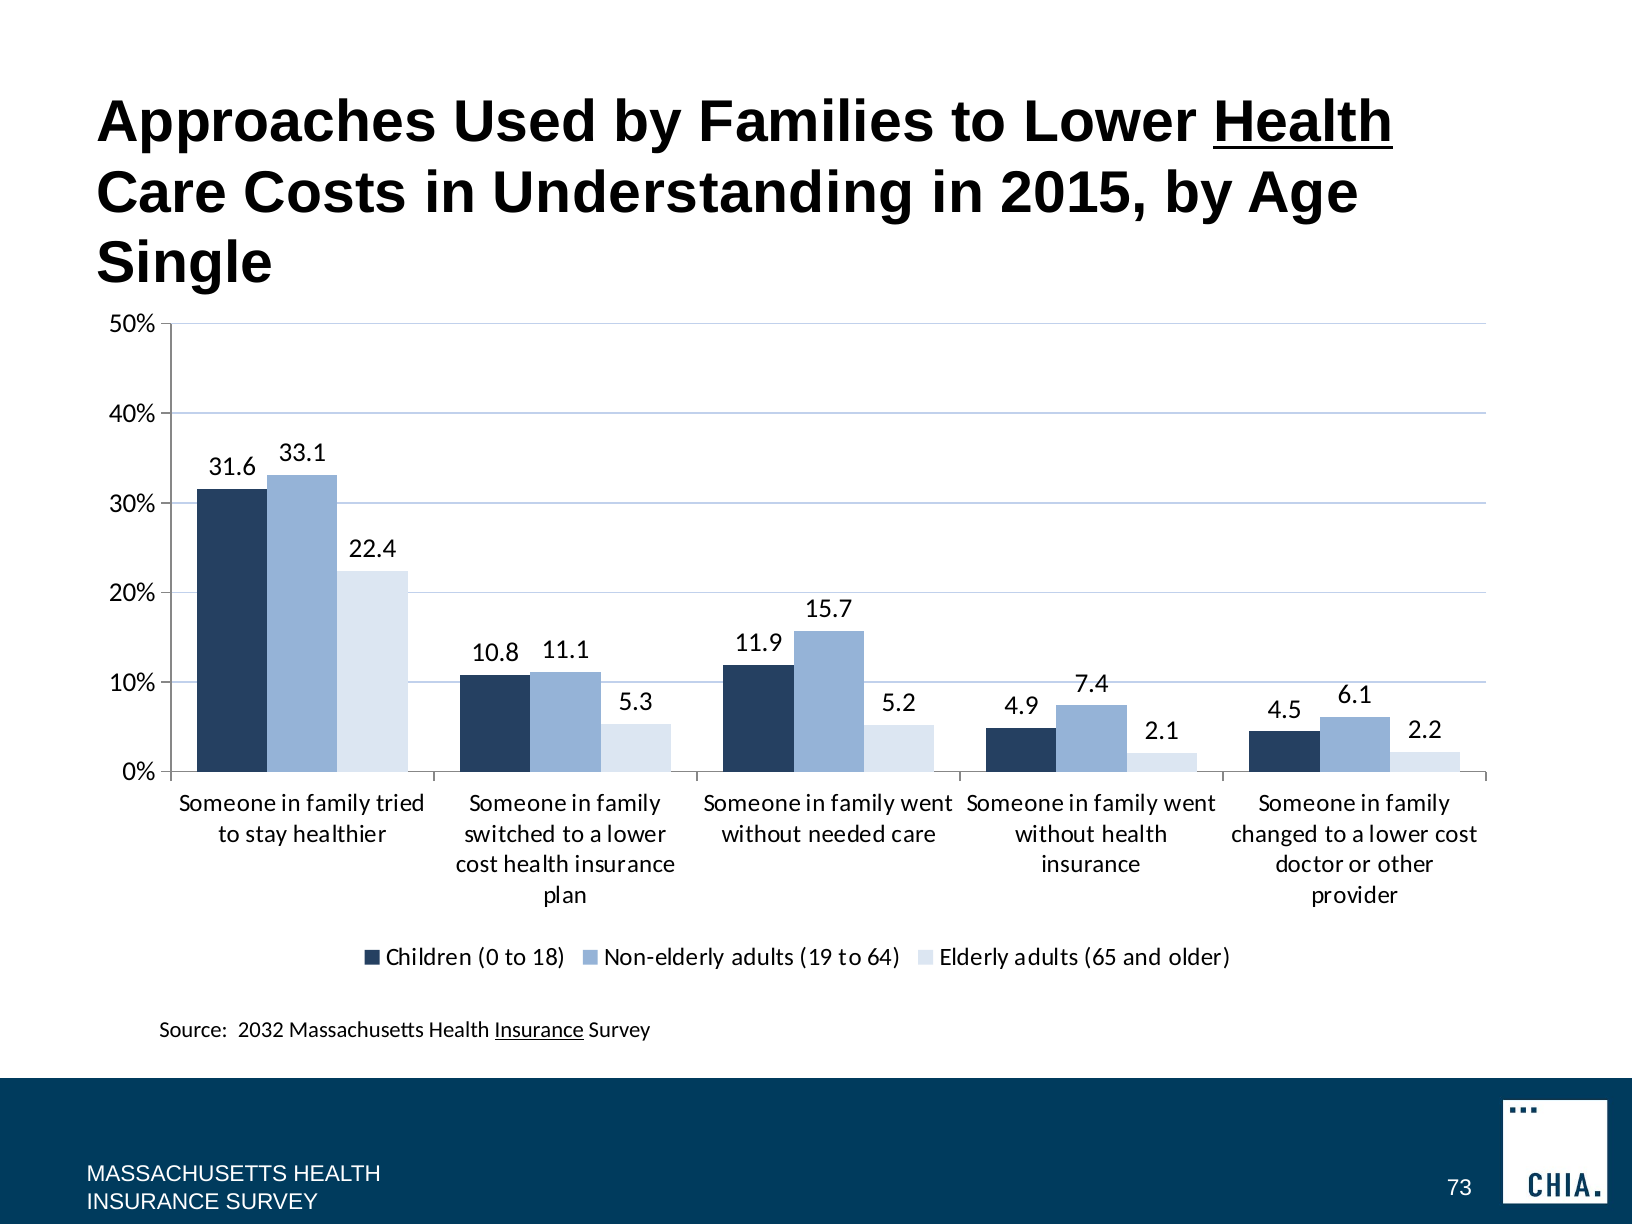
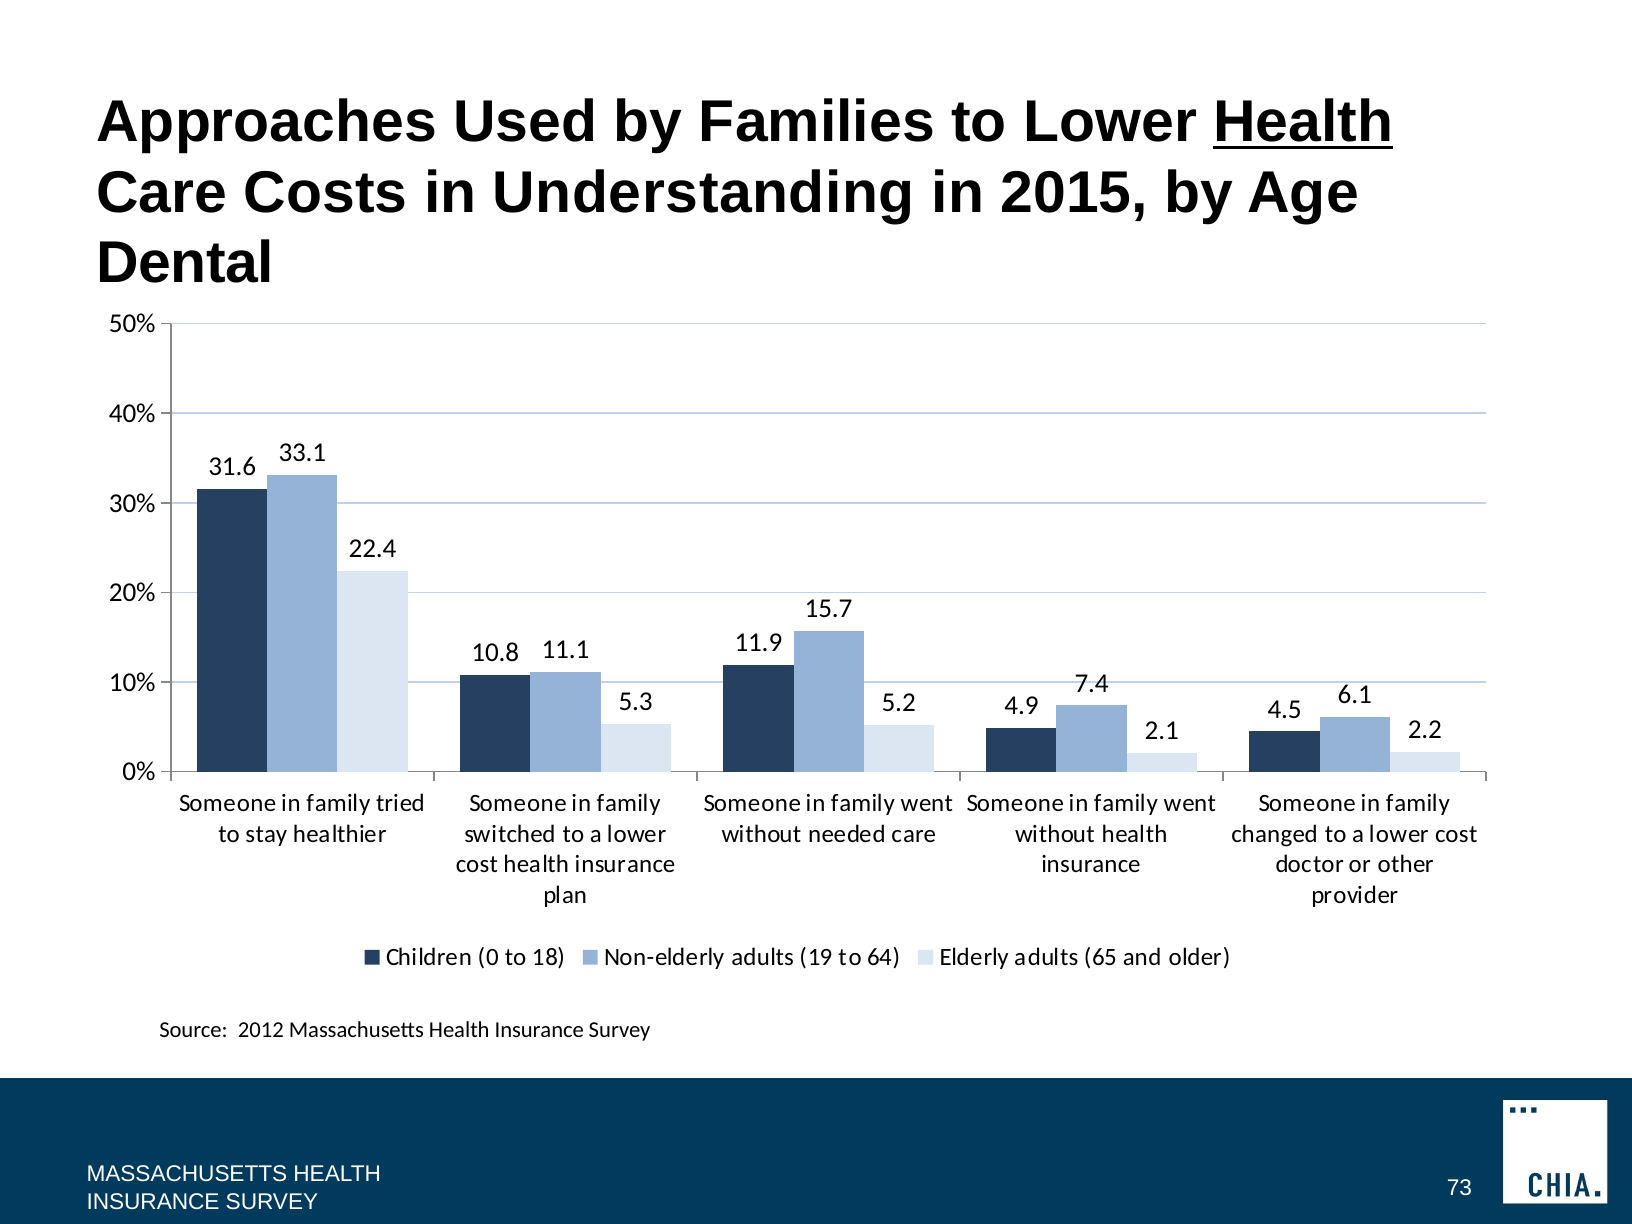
Single: Single -> Dental
2032: 2032 -> 2012
Insurance at (539, 1030) underline: present -> none
